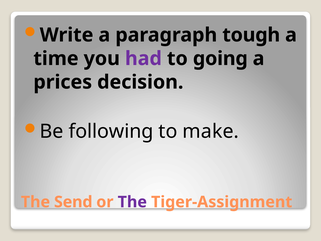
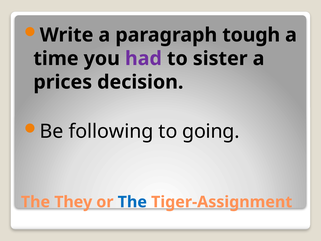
going: going -> sister
make: make -> going
Send: Send -> They
The at (132, 202) colour: purple -> blue
